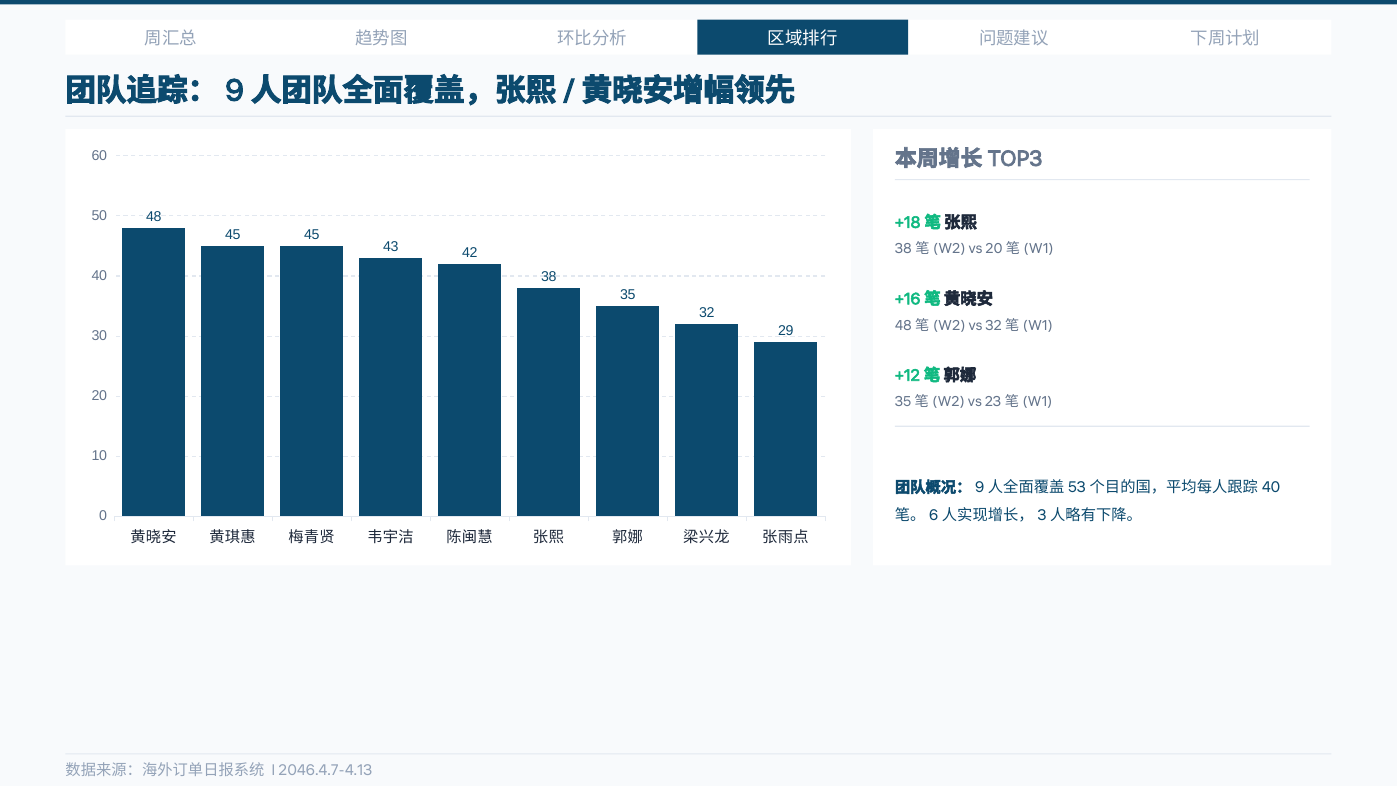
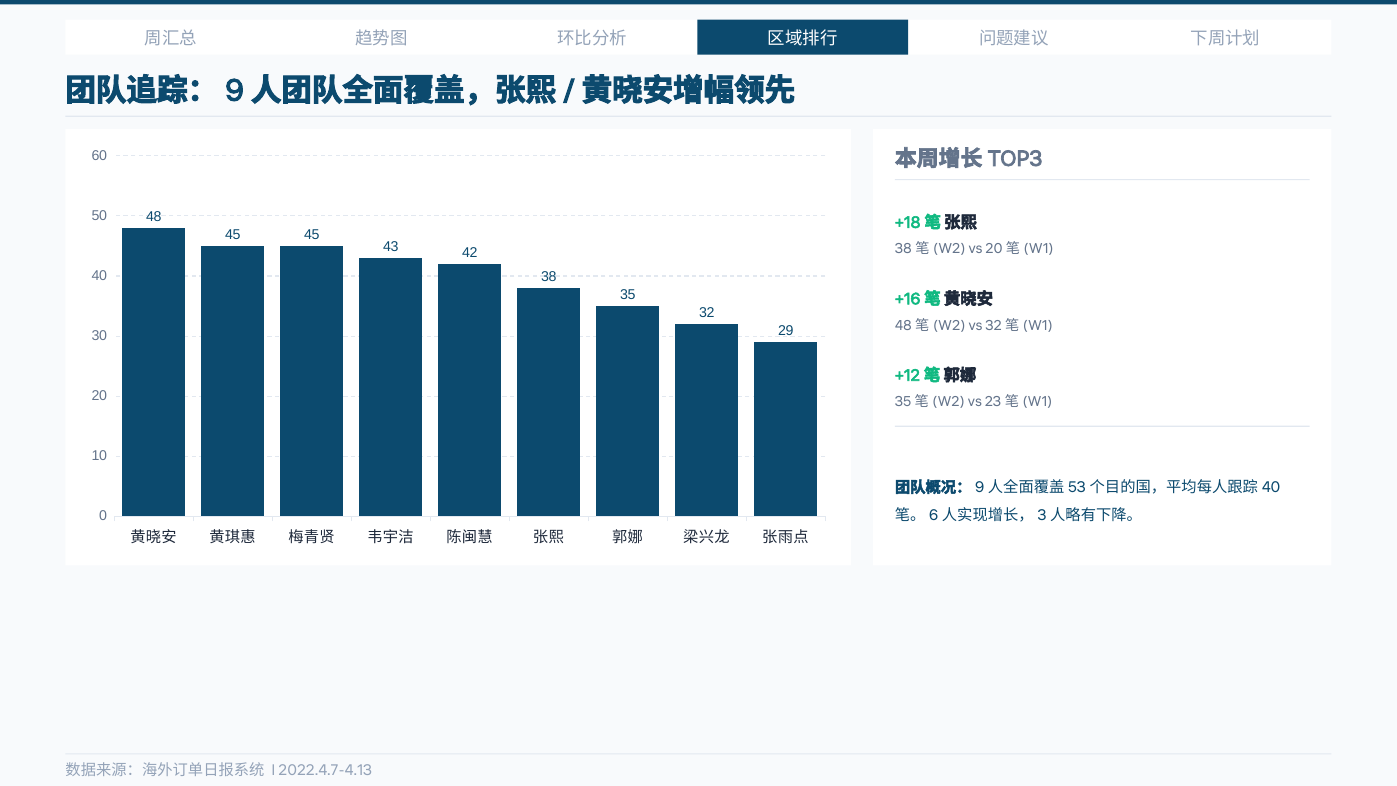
2046.4.7-4.13: 2046.4.7-4.13 -> 2022.4.7-4.13
